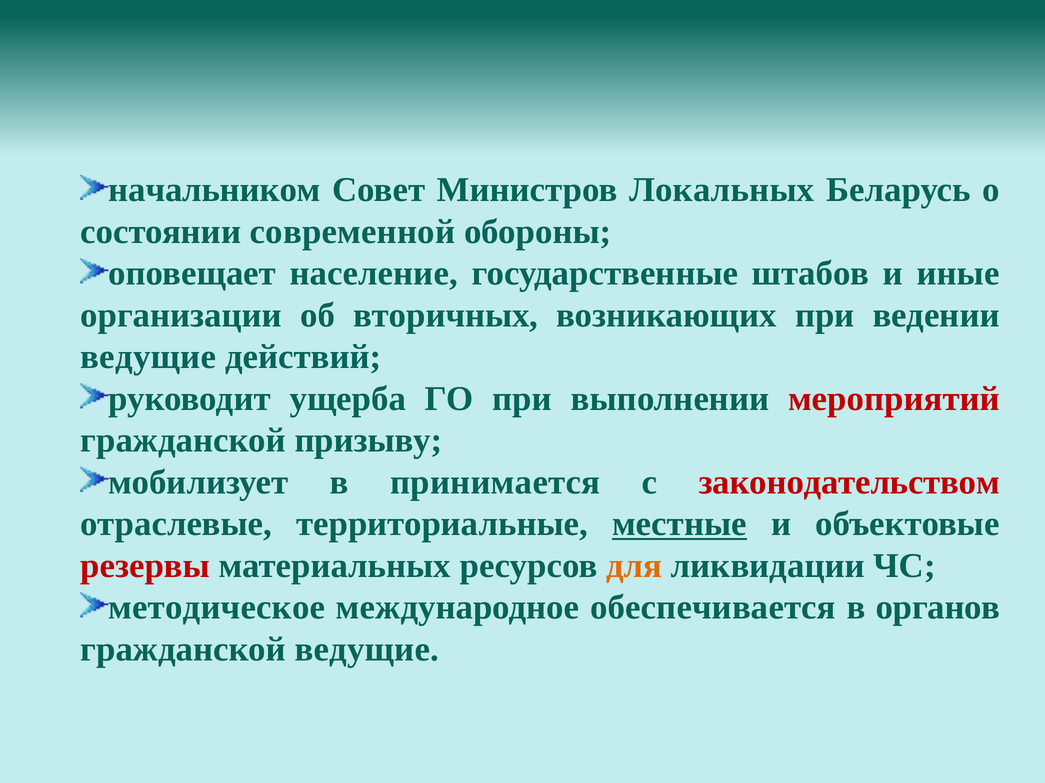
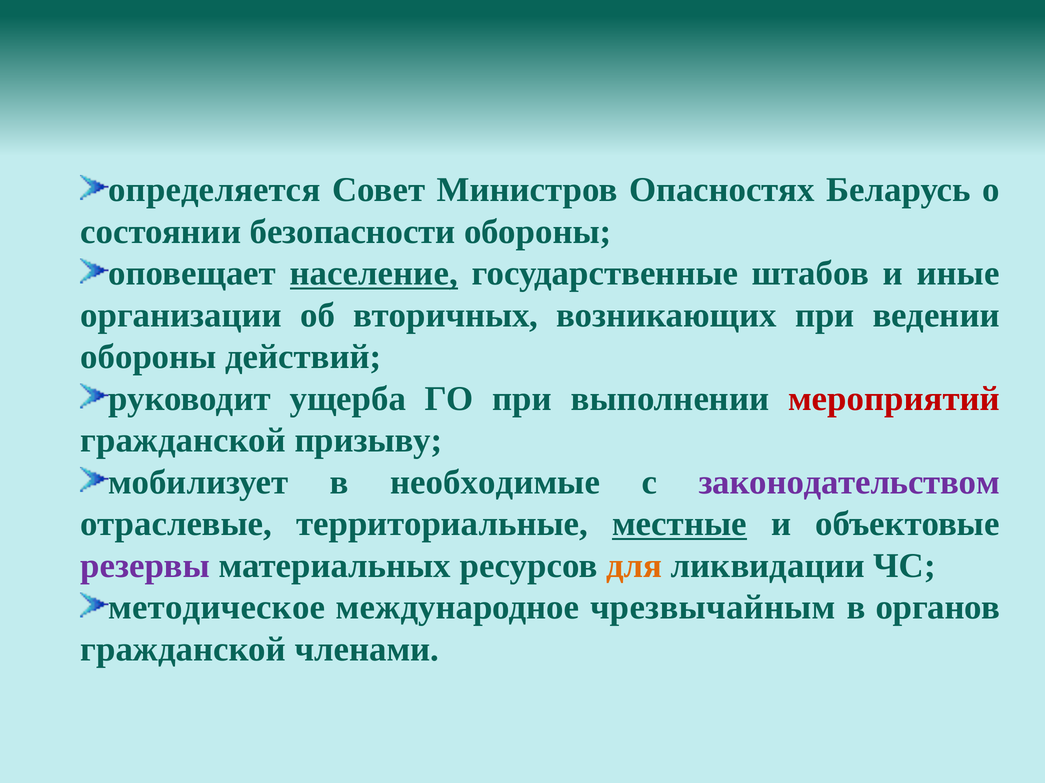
начальником: начальником -> определяется
Локальных: Локальных -> Опасностях
современной: современной -> безопасности
население underline: none -> present
ведущие at (148, 357): ведущие -> обороны
принимается: принимается -> необходимые
законодательством colour: red -> purple
резервы colour: red -> purple
обеспечивается: обеспечивается -> чрезвычайным
гражданской ведущие: ведущие -> членами
